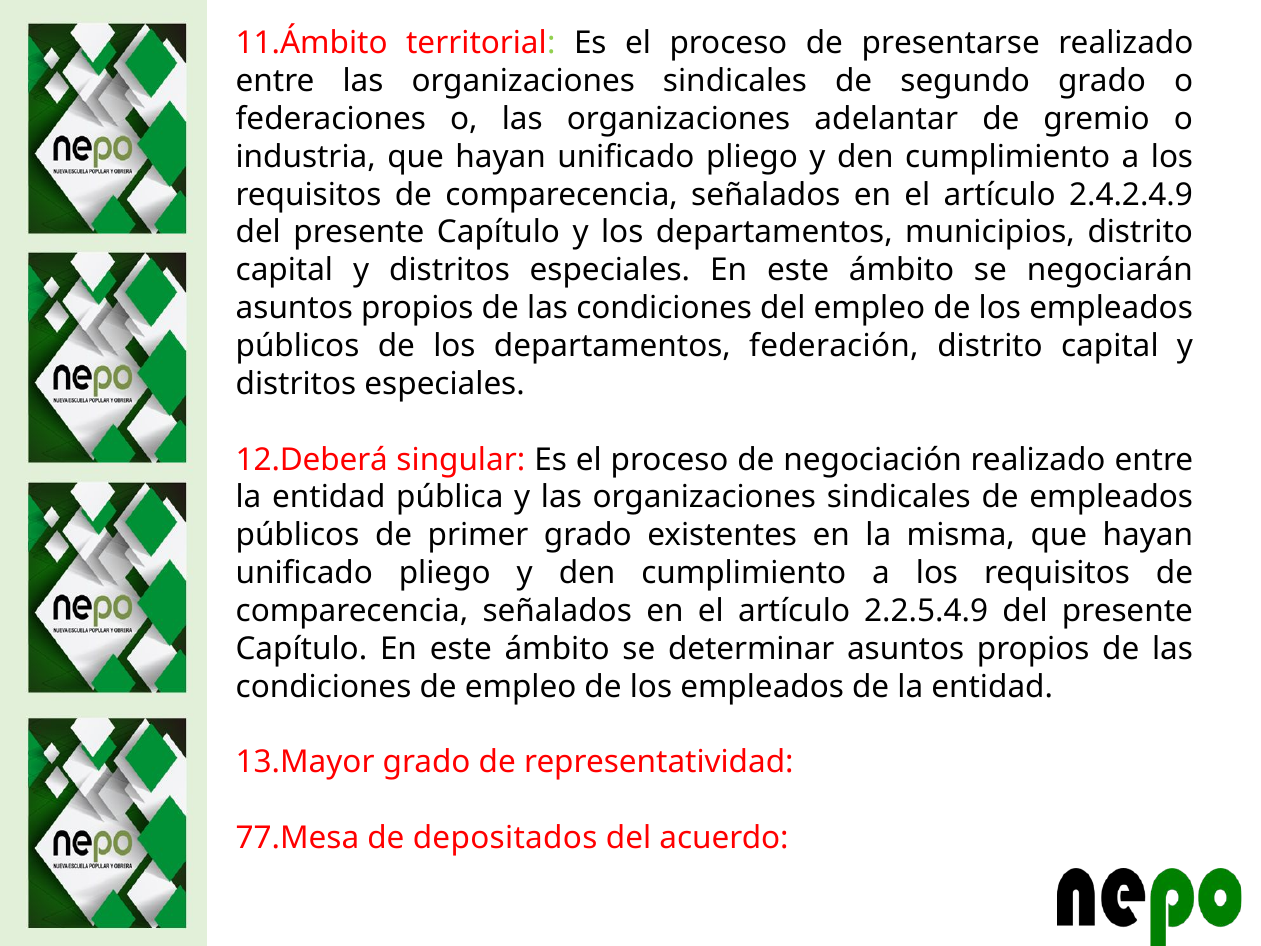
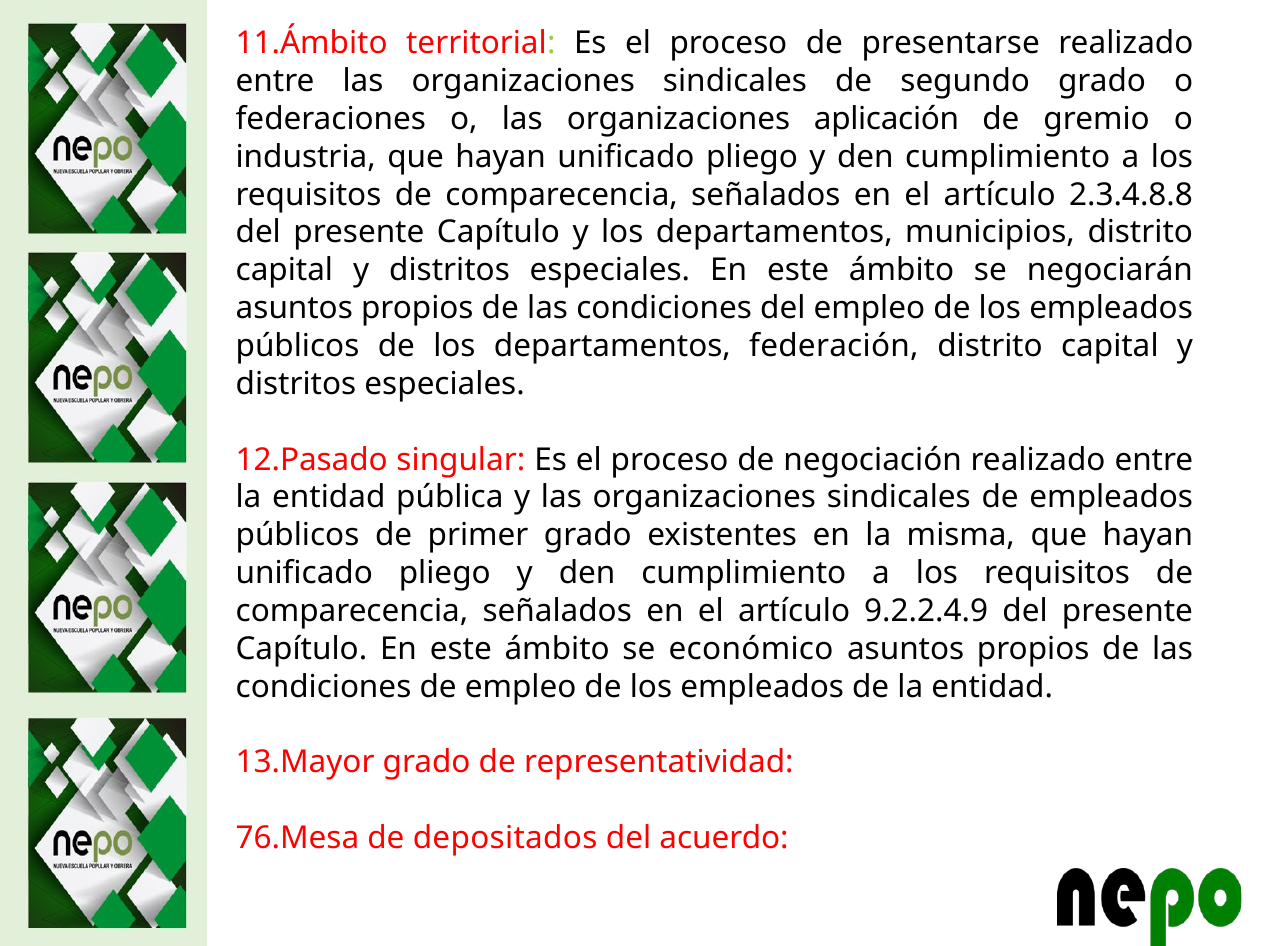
adelantar: adelantar -> aplicación
2.4.2.4.9: 2.4.2.4.9 -> 2.3.4.8.8
12.Deberá: 12.Deberá -> 12.Pasado
2.2.5.4.9: 2.2.5.4.9 -> 9.2.2.4.9
determinar: determinar -> económico
77.Mesa: 77.Mesa -> 76.Mesa
